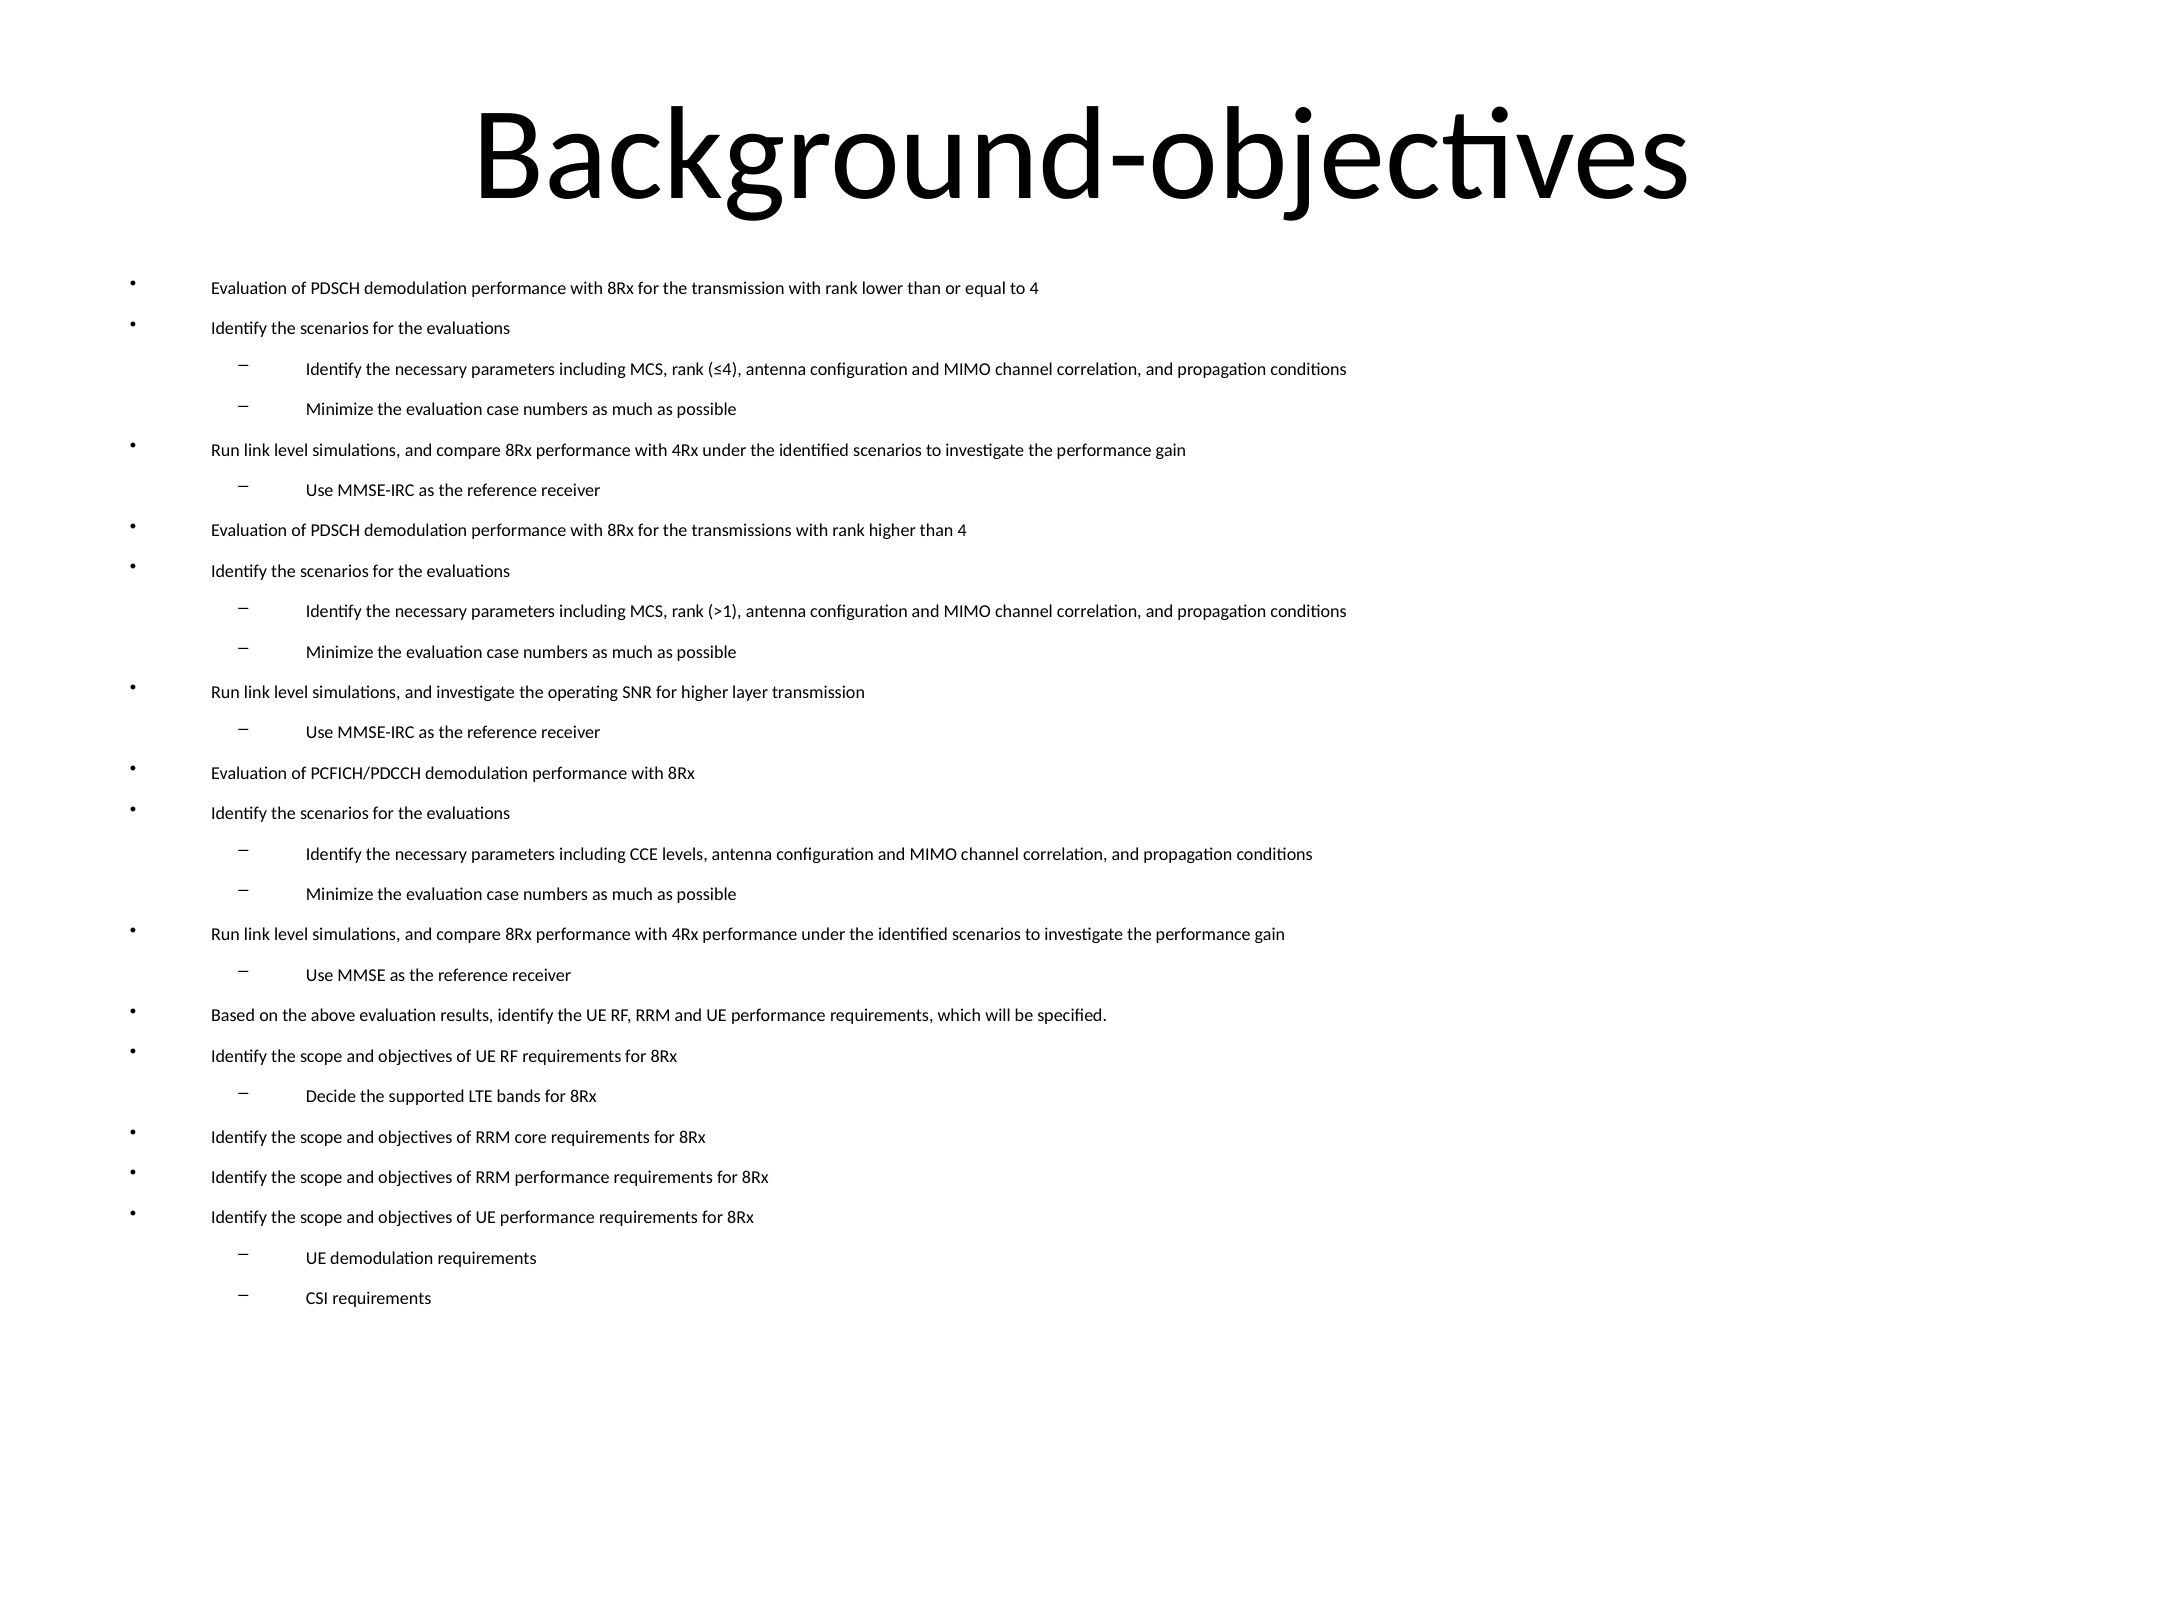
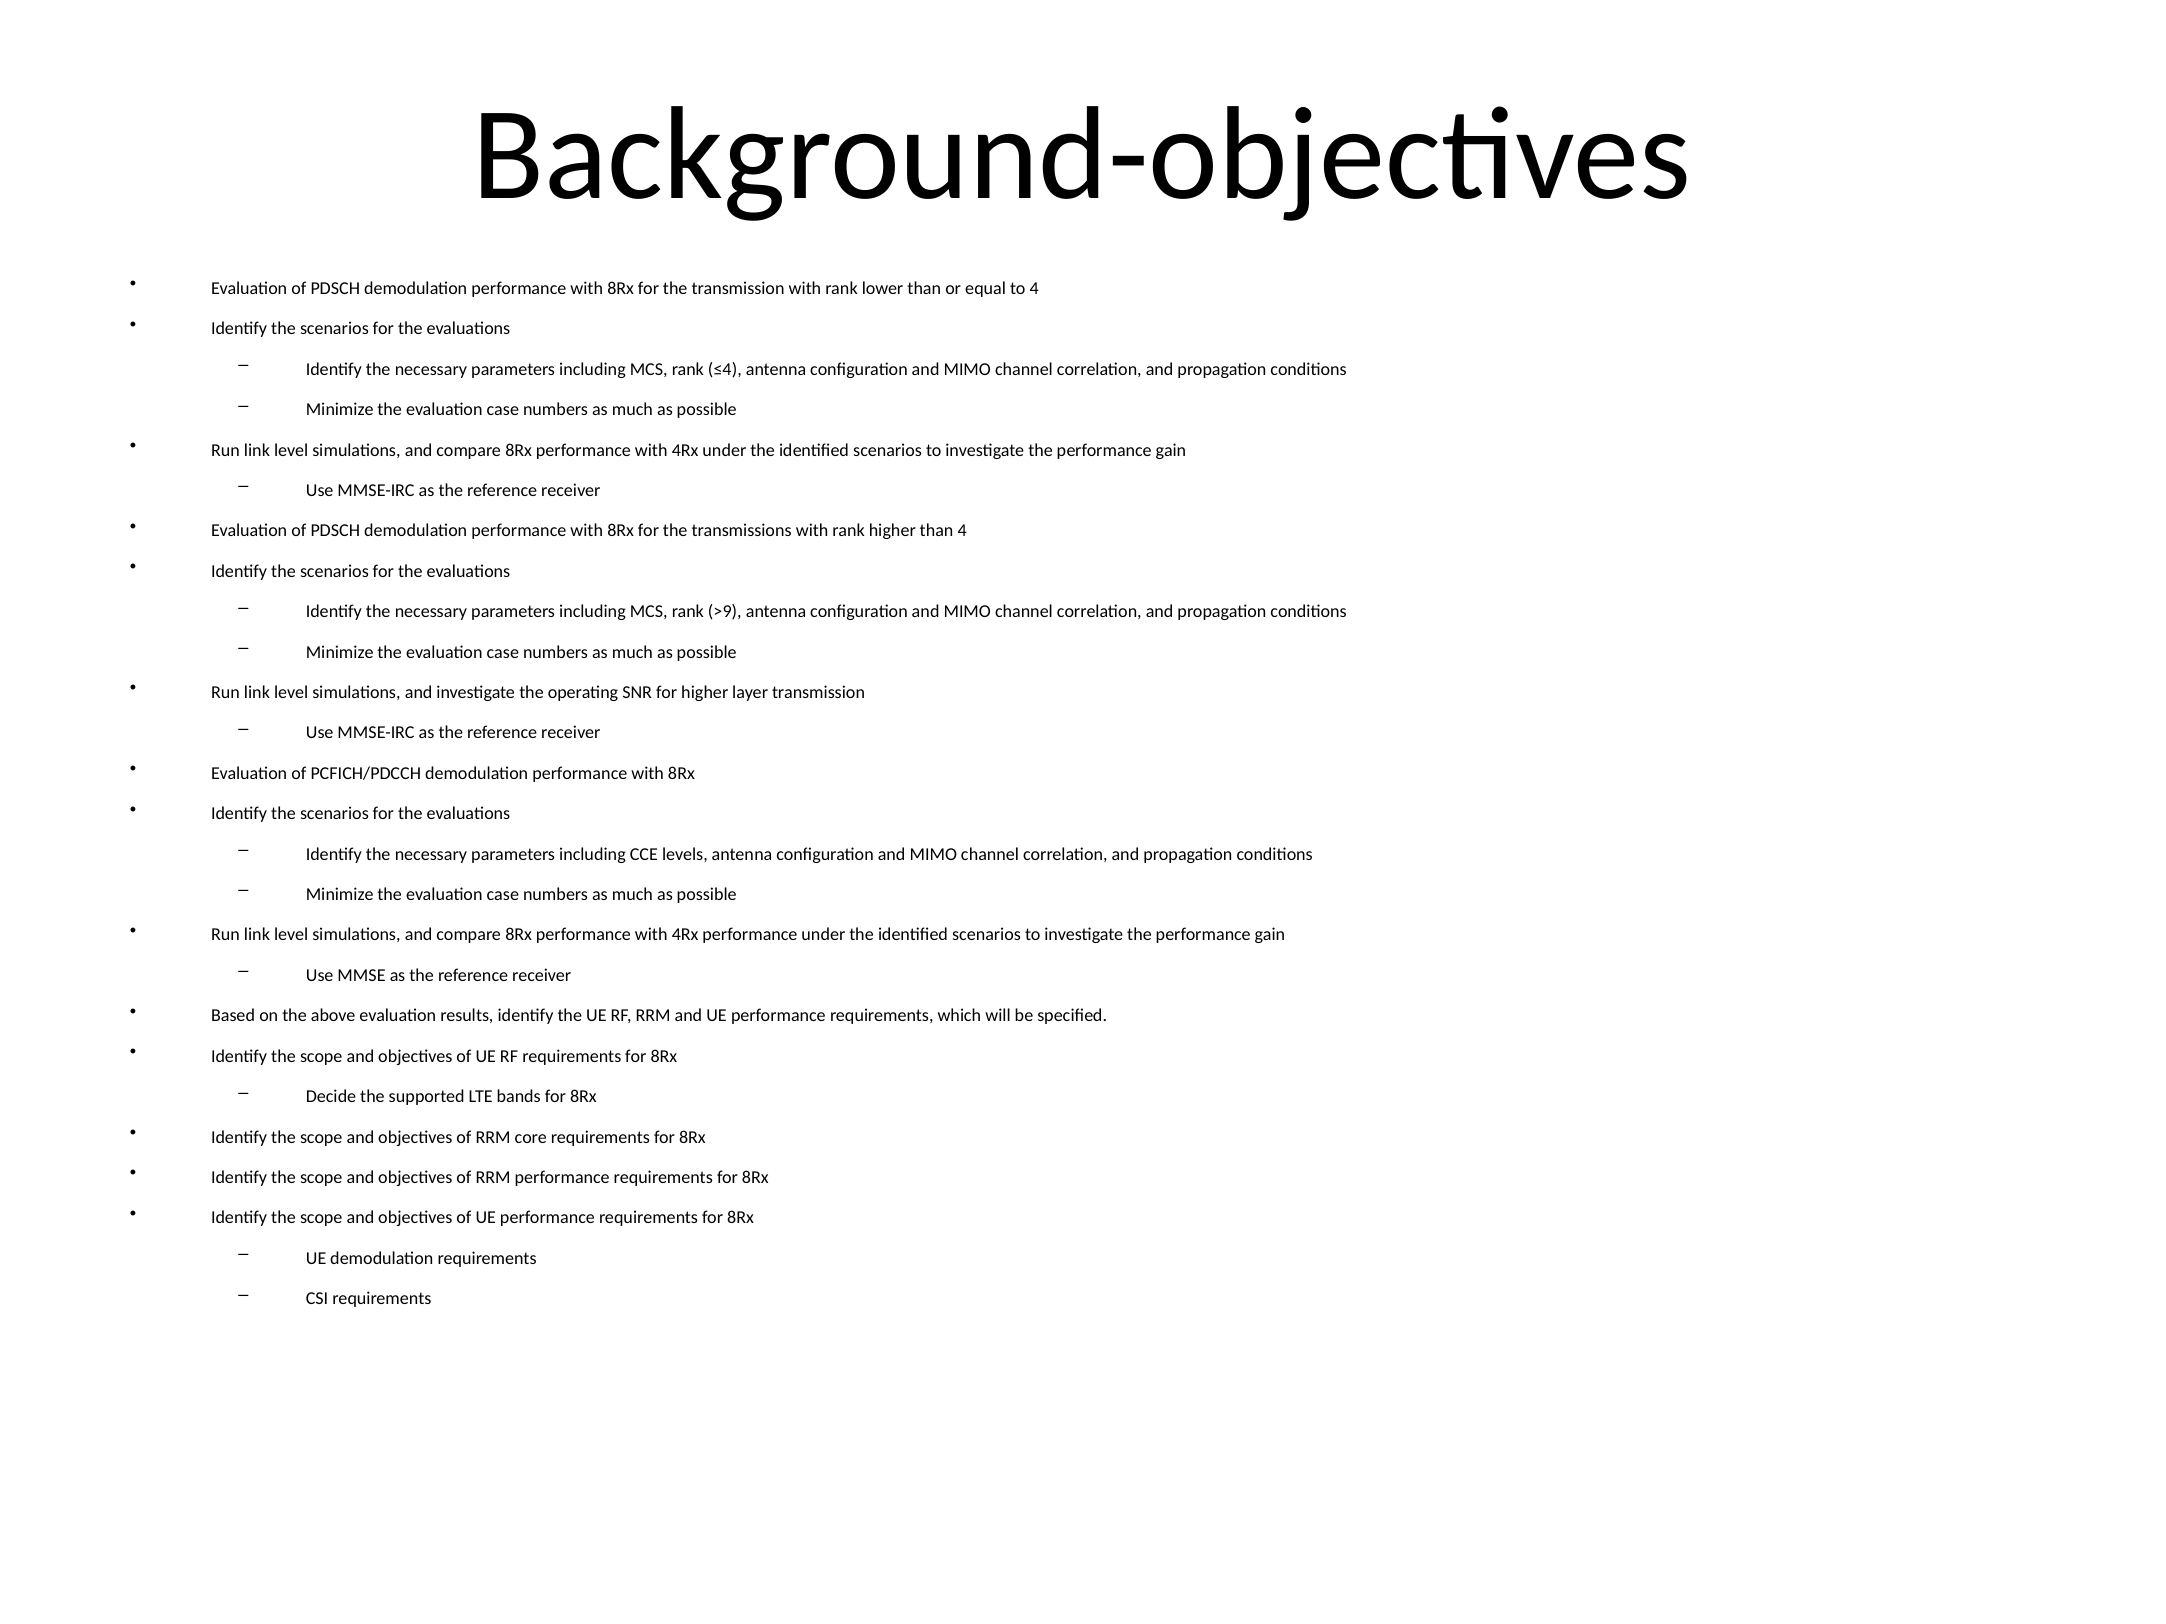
>1: >1 -> >9
